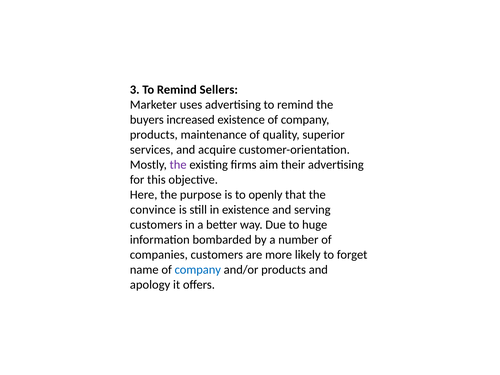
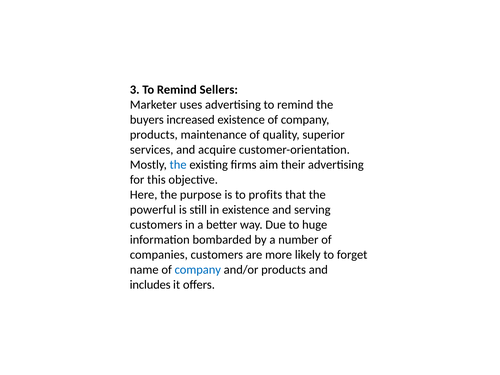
the at (178, 165) colour: purple -> blue
openly: openly -> profits
convince: convince -> powerful
apology: apology -> includes
